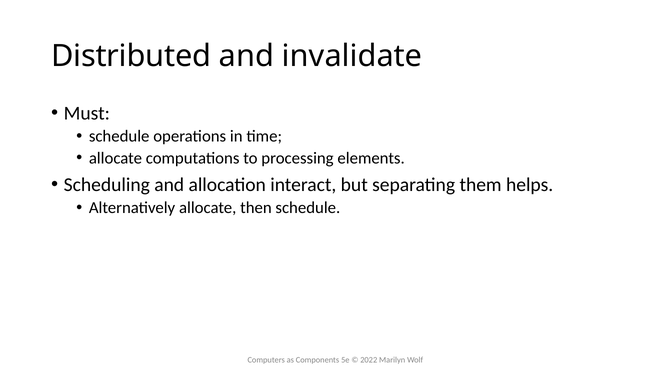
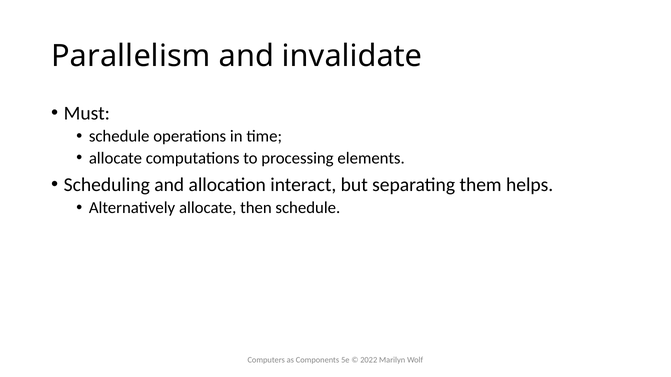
Distributed: Distributed -> Parallelism
